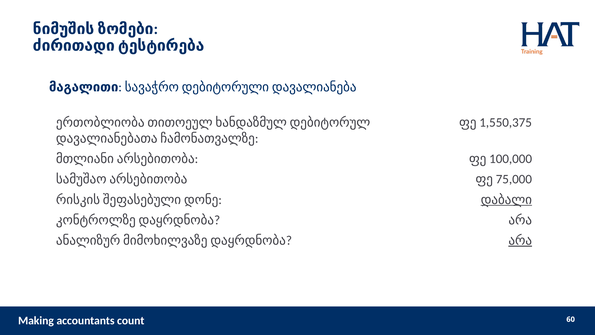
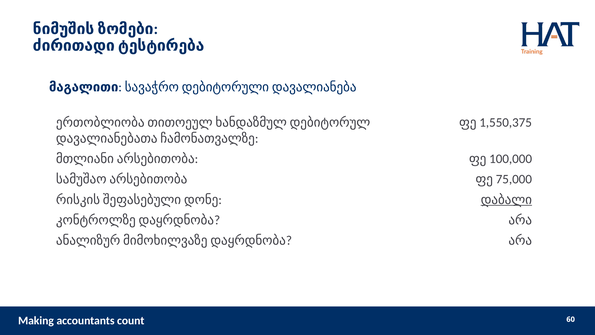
არა at (520, 240) underline: present -> none
